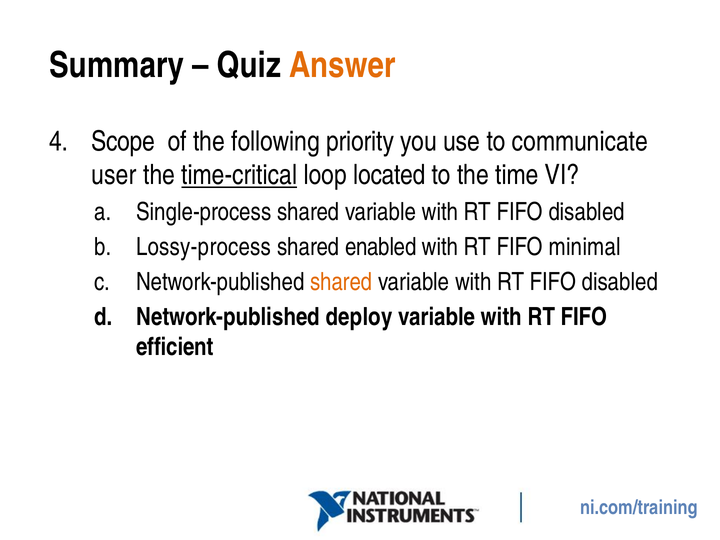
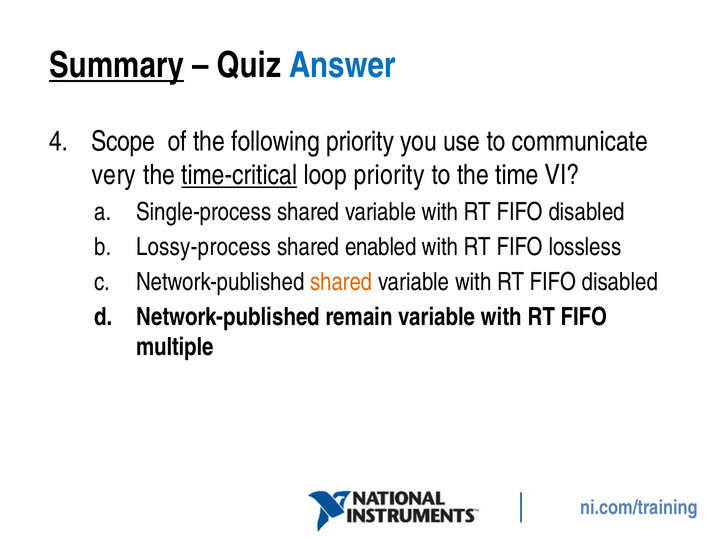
Summary underline: none -> present
Answer colour: orange -> blue
user: user -> very
loop located: located -> priority
minimal: minimal -> lossless
deploy: deploy -> remain
efficient: efficient -> multiple
